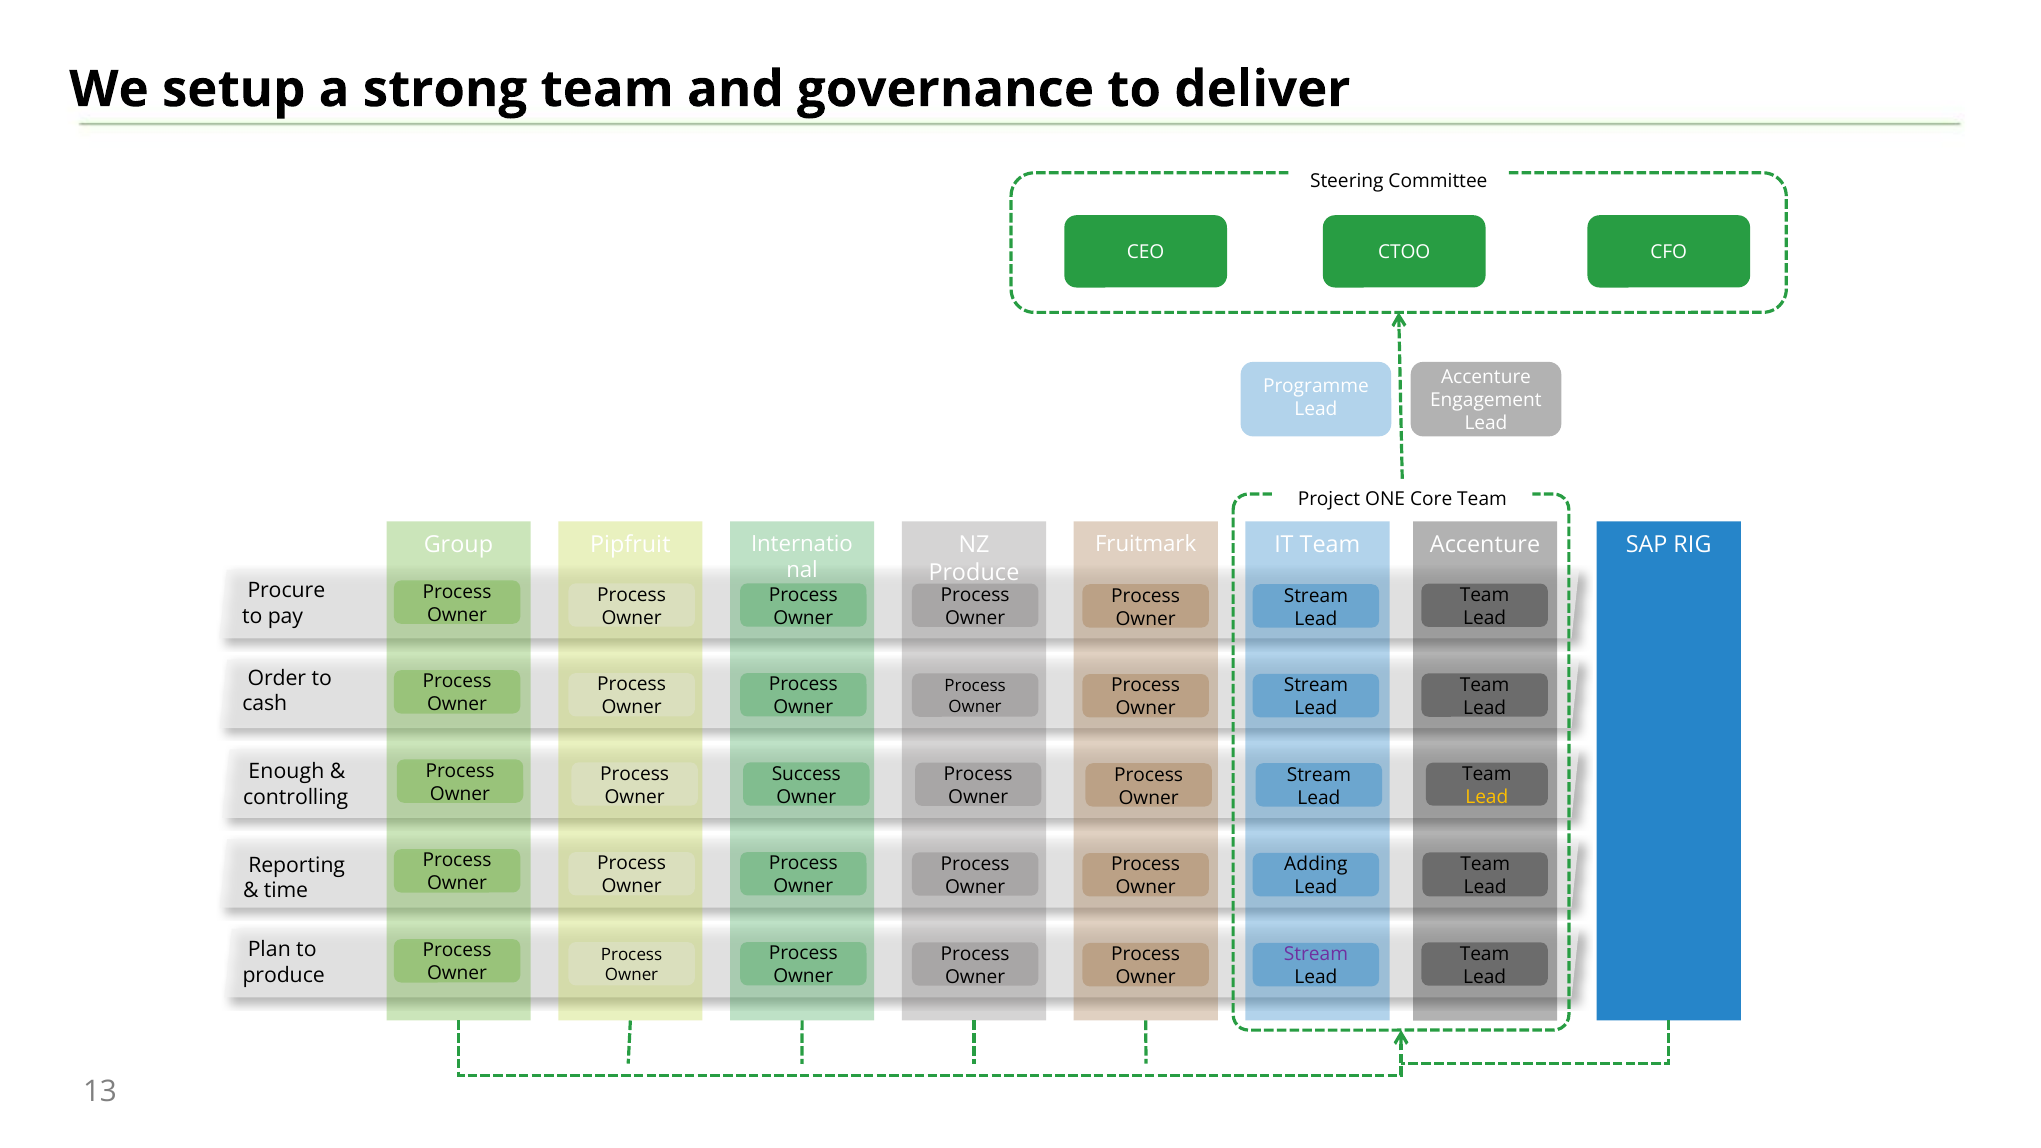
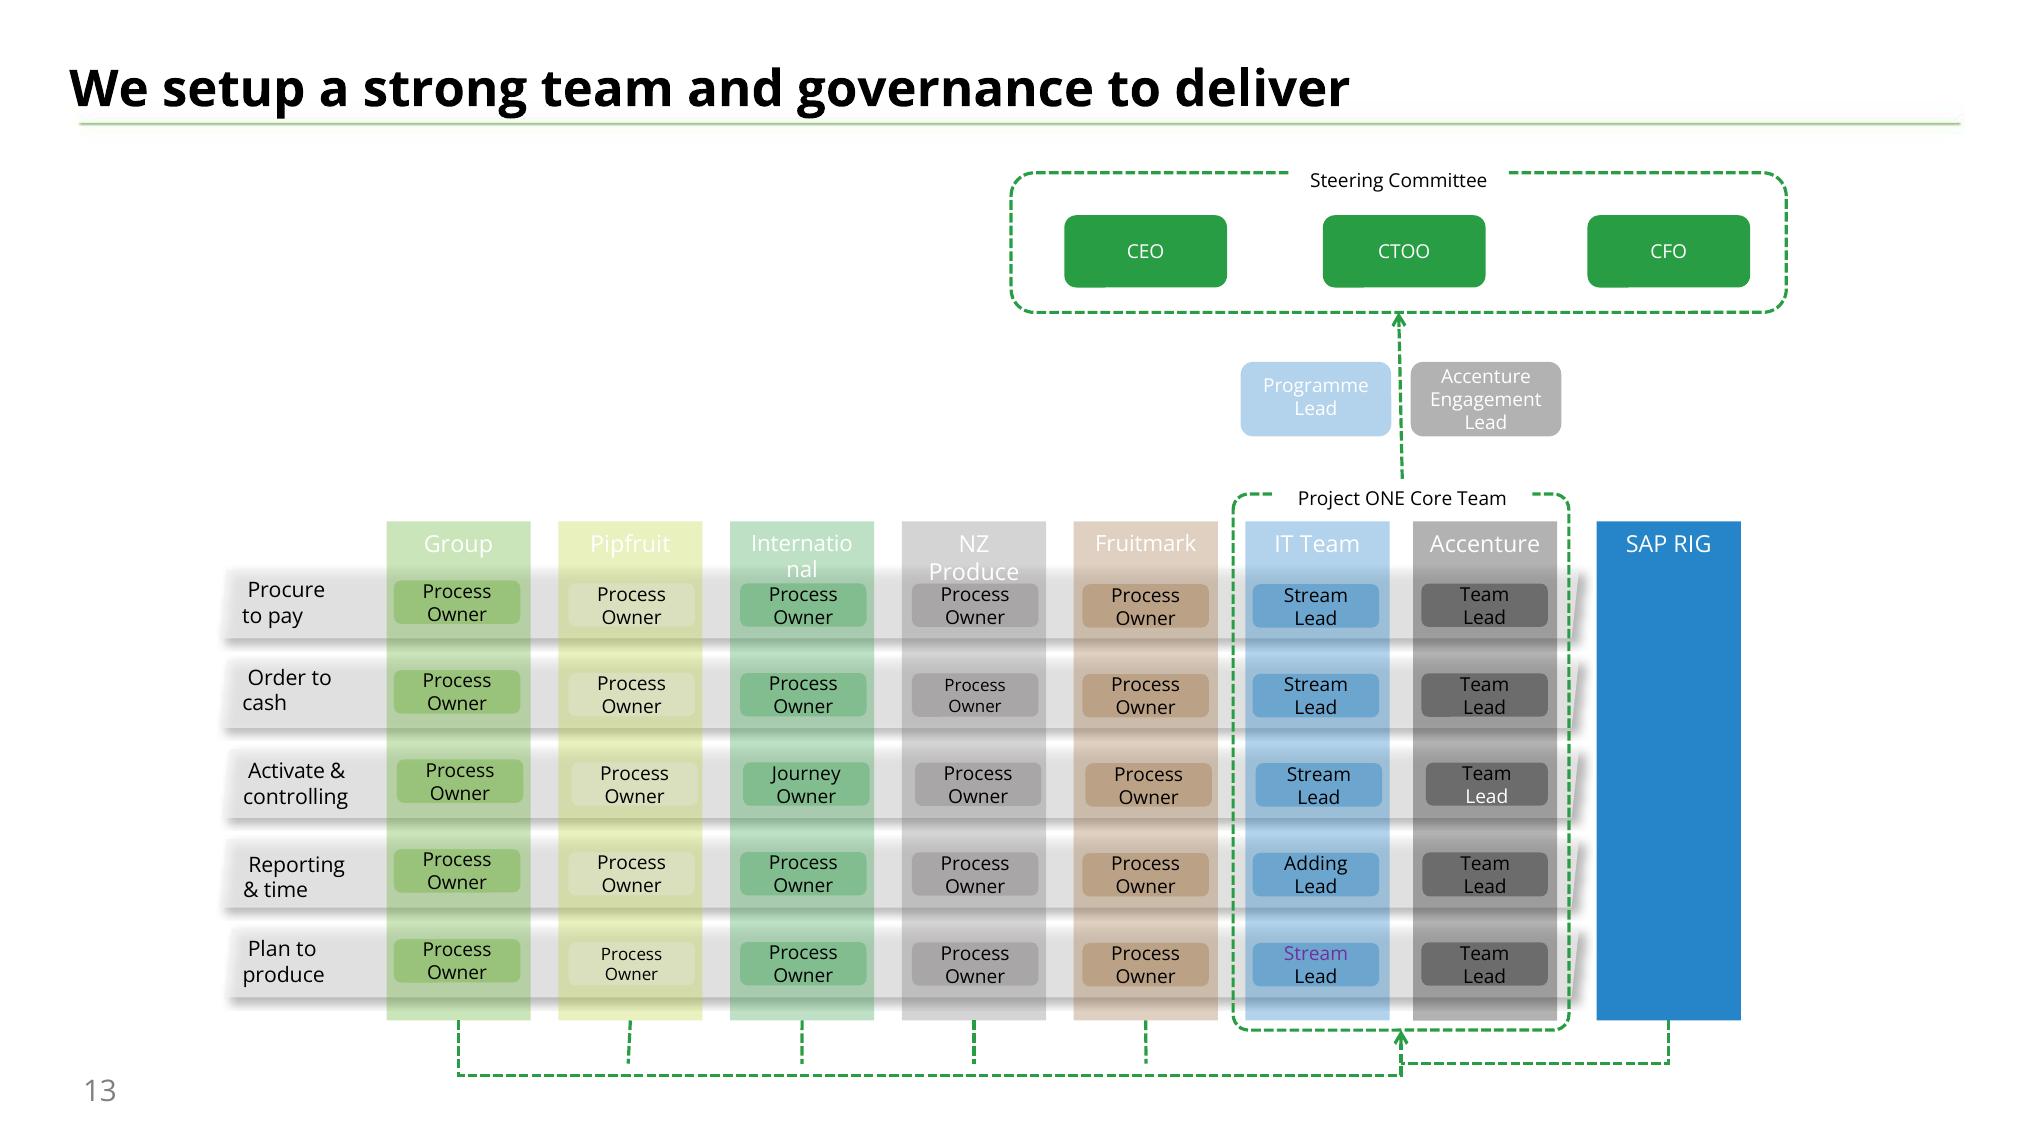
Enough: Enough -> Activate
Success: Success -> Journey
Lead at (1487, 797) colour: yellow -> white
